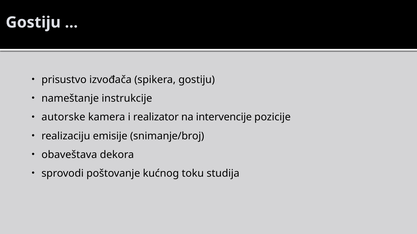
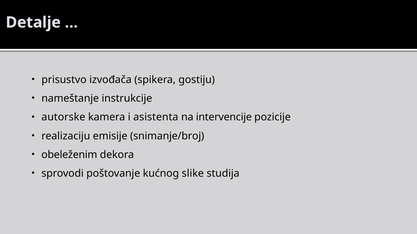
Gostiju at (33, 22): Gostiju -> Detalje
realizator: realizator -> asistenta
obaveštava: obaveštava -> obeleženim
toku: toku -> slike
